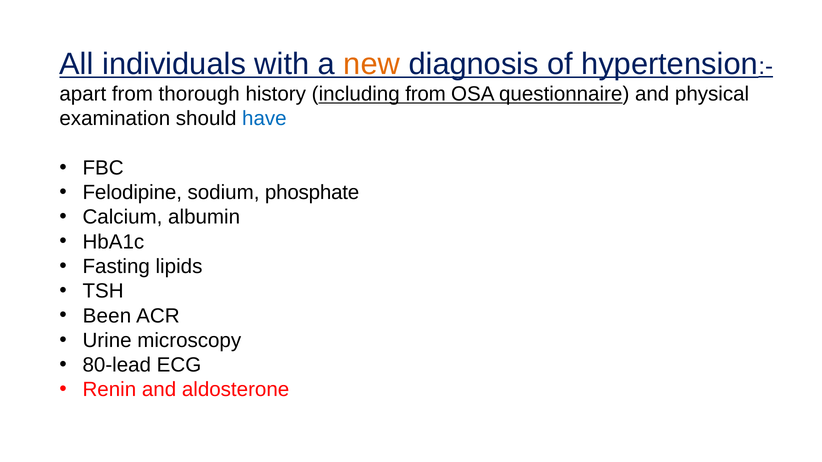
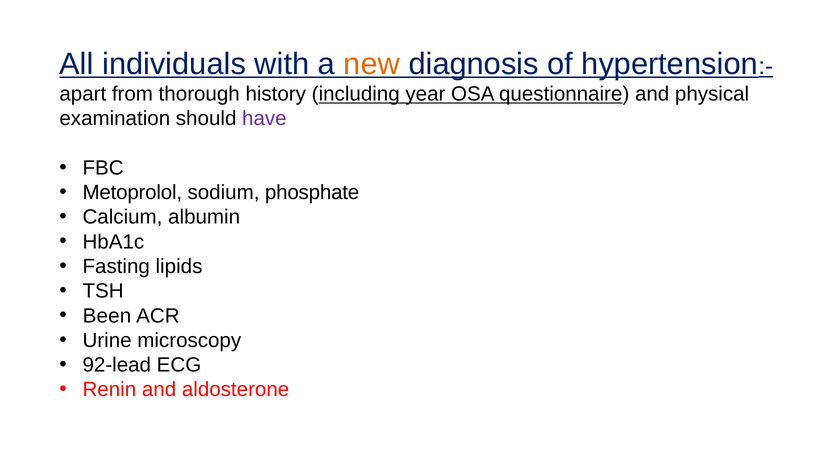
including from: from -> year
have colour: blue -> purple
Felodipine: Felodipine -> Metoprolol
80-lead: 80-lead -> 92-lead
